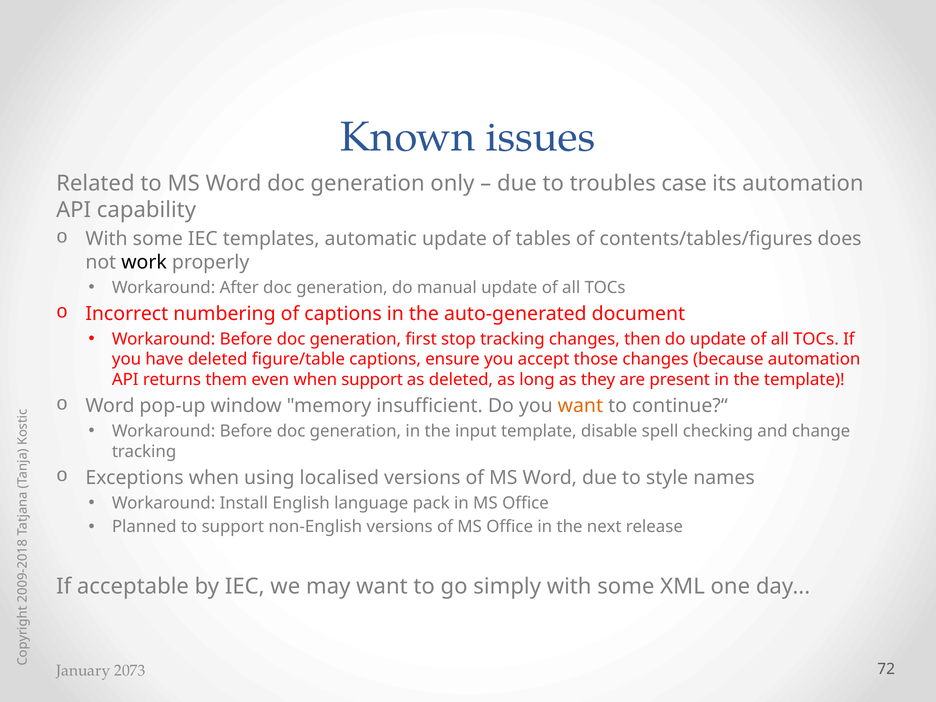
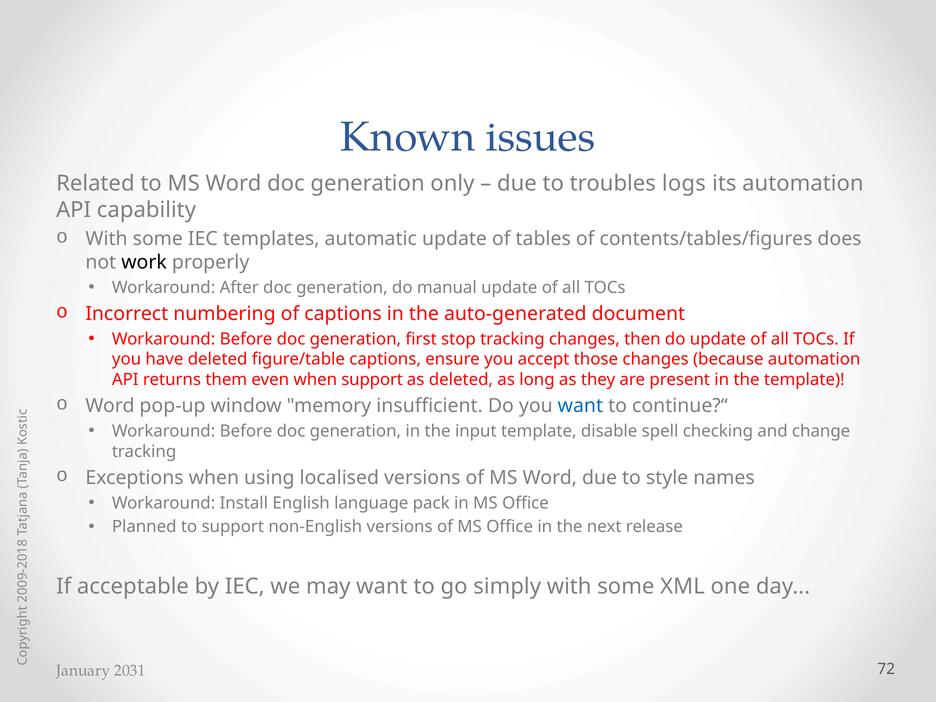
case: case -> logs
want at (580, 406) colour: orange -> blue
2073: 2073 -> 2031
